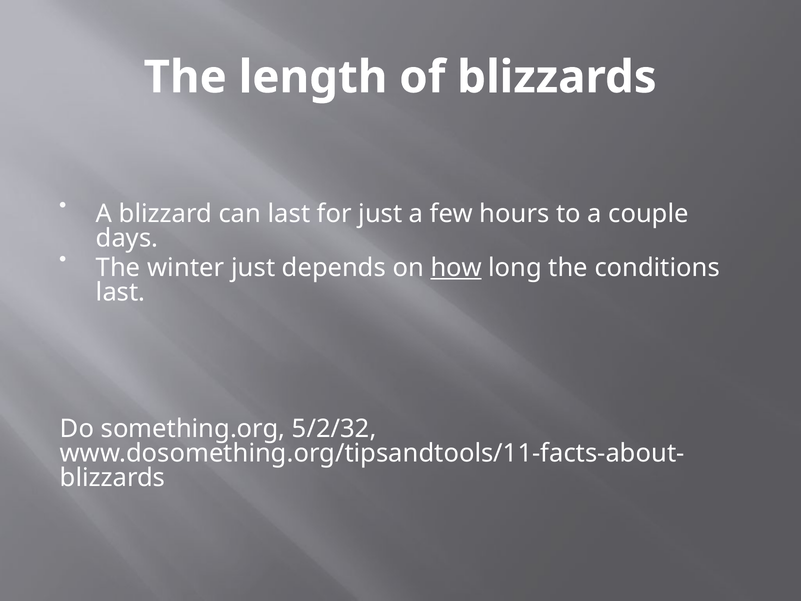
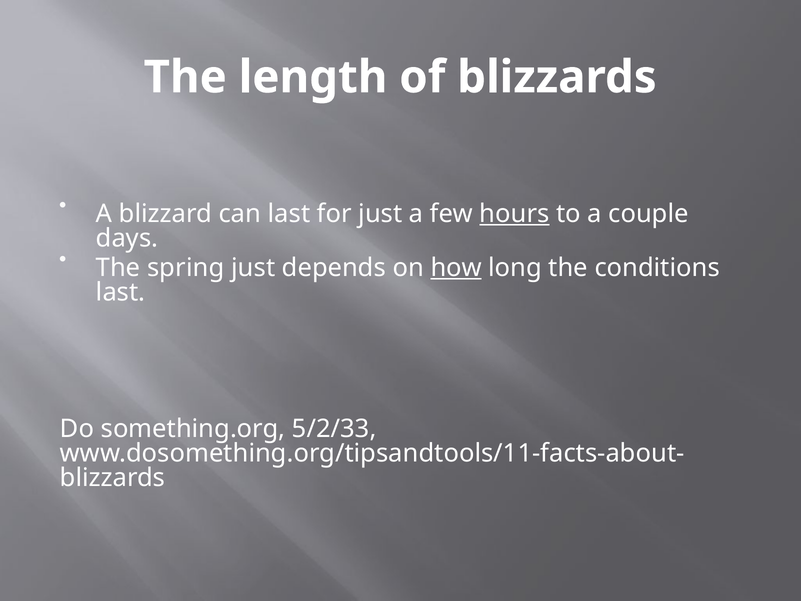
hours underline: none -> present
winter: winter -> spring
5/2/32: 5/2/32 -> 5/2/33
